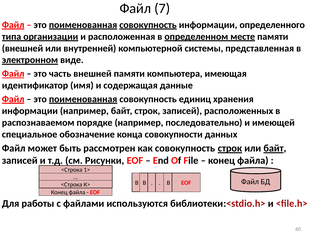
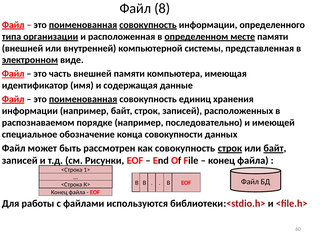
7: 7 -> 8
